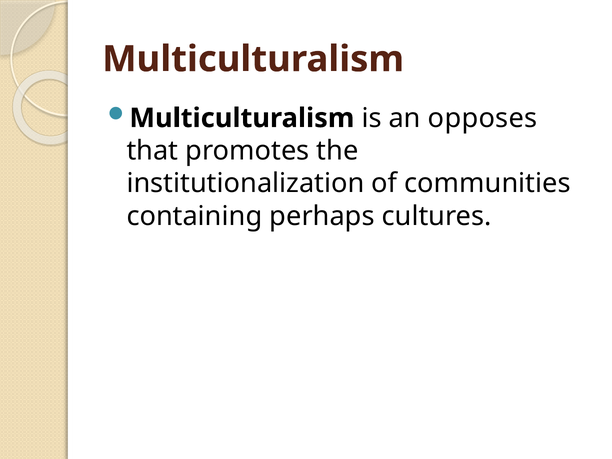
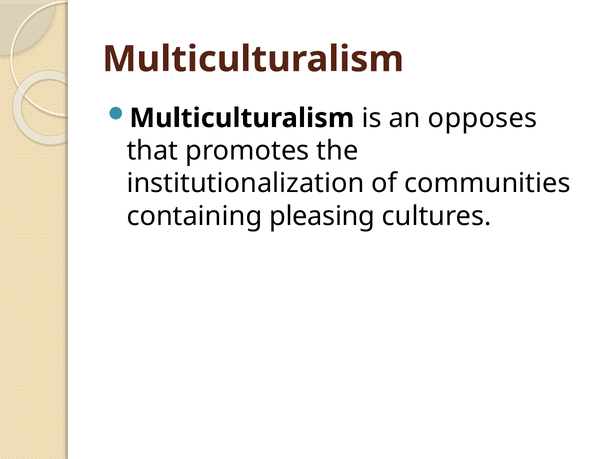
perhaps: perhaps -> pleasing
